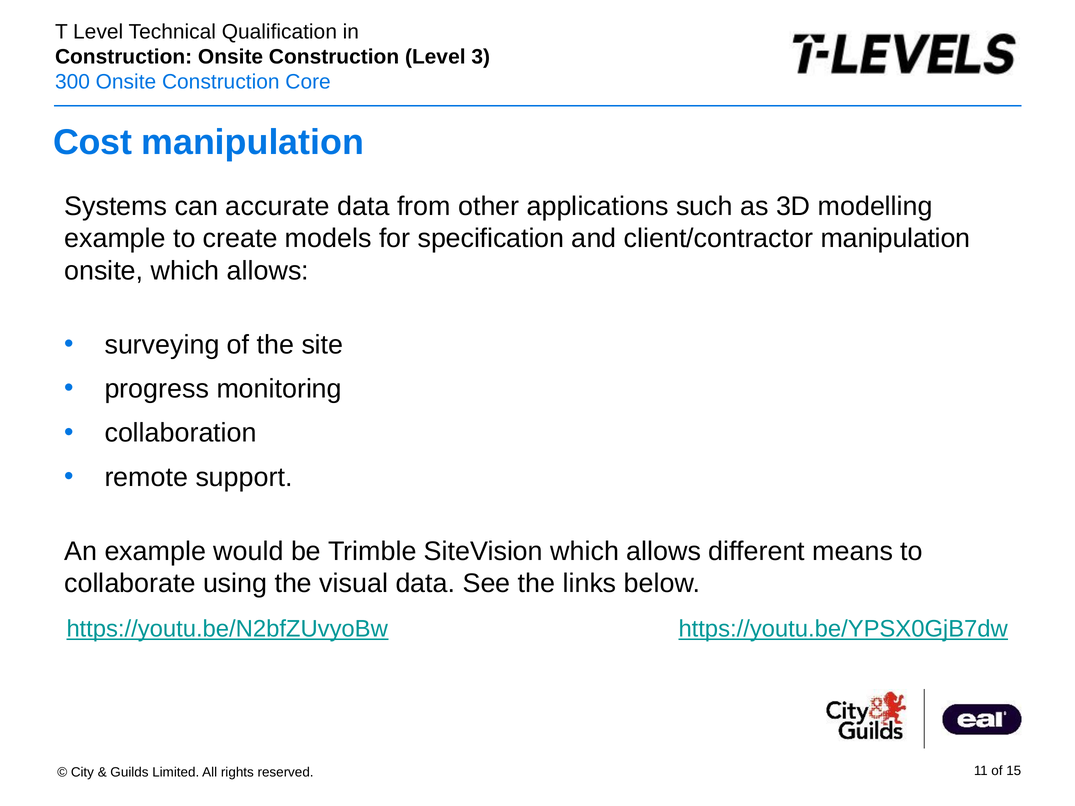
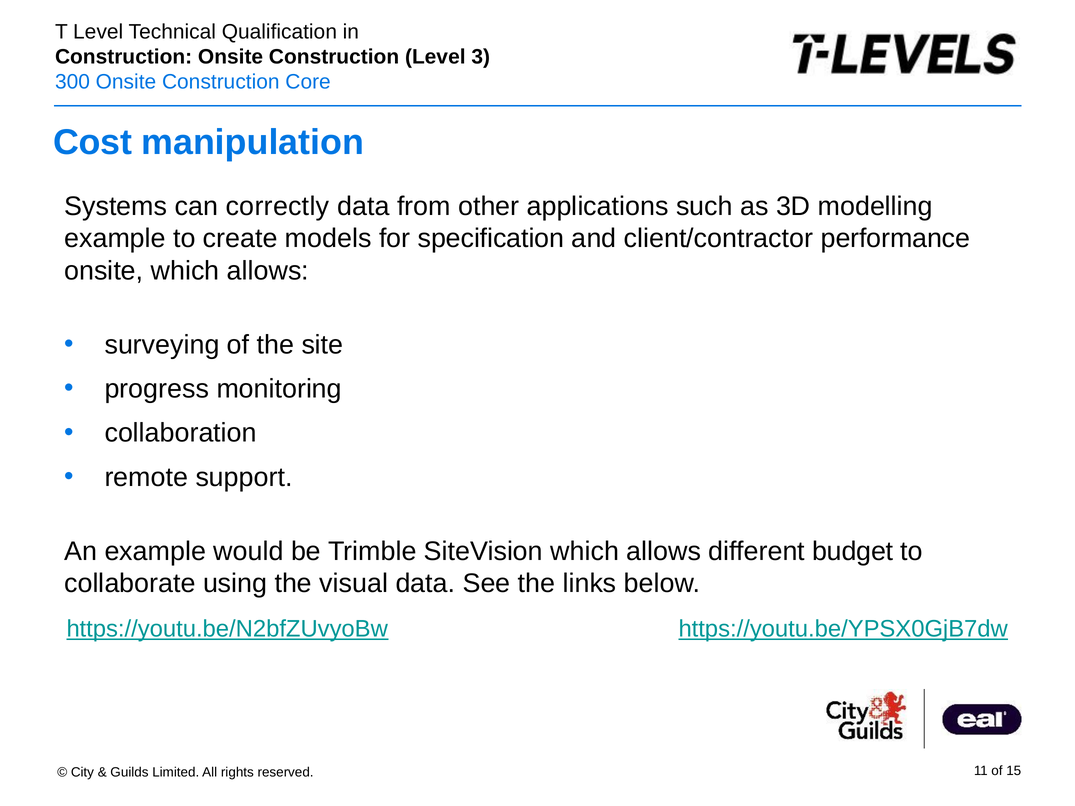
accurate: accurate -> correctly
client/contractor manipulation: manipulation -> performance
means: means -> budget
